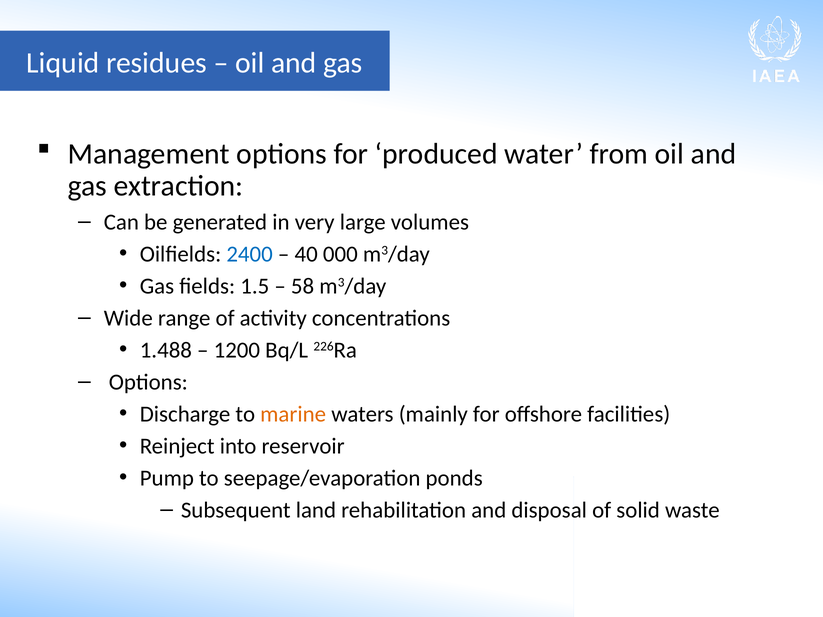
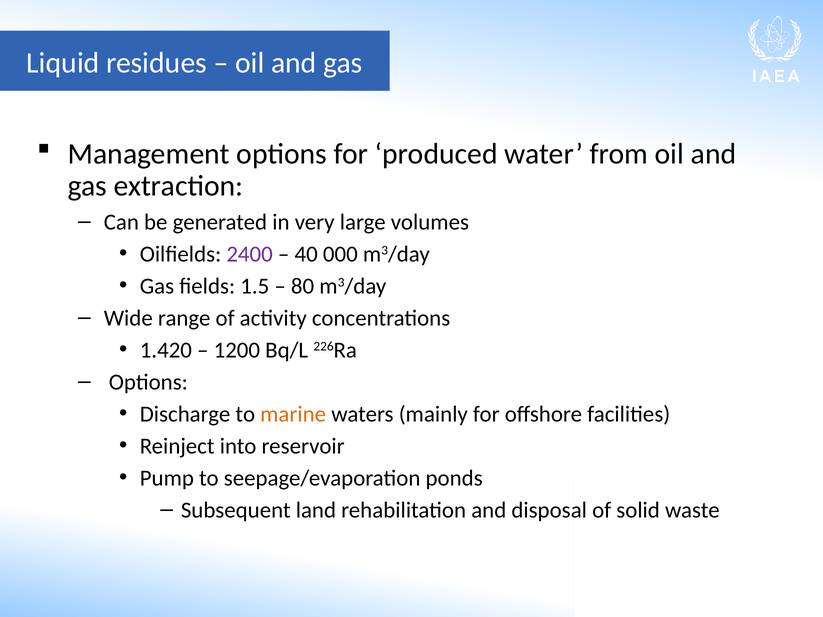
2400 colour: blue -> purple
58: 58 -> 80
1.488: 1.488 -> 1.420
